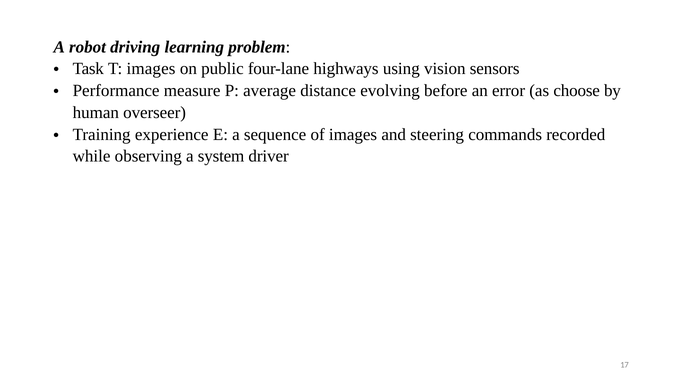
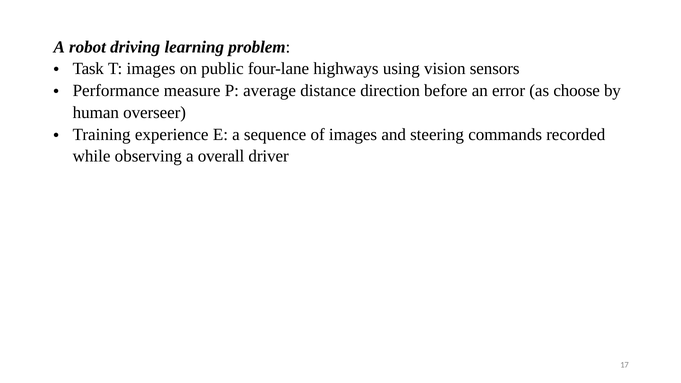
evolving: evolving -> direction
system: system -> overall
